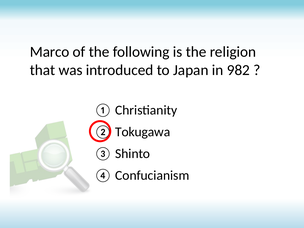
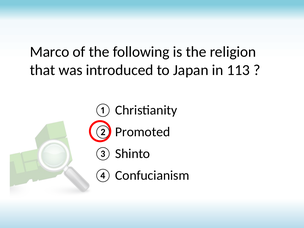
982: 982 -> 113
Tokugawa: Tokugawa -> Promoted
